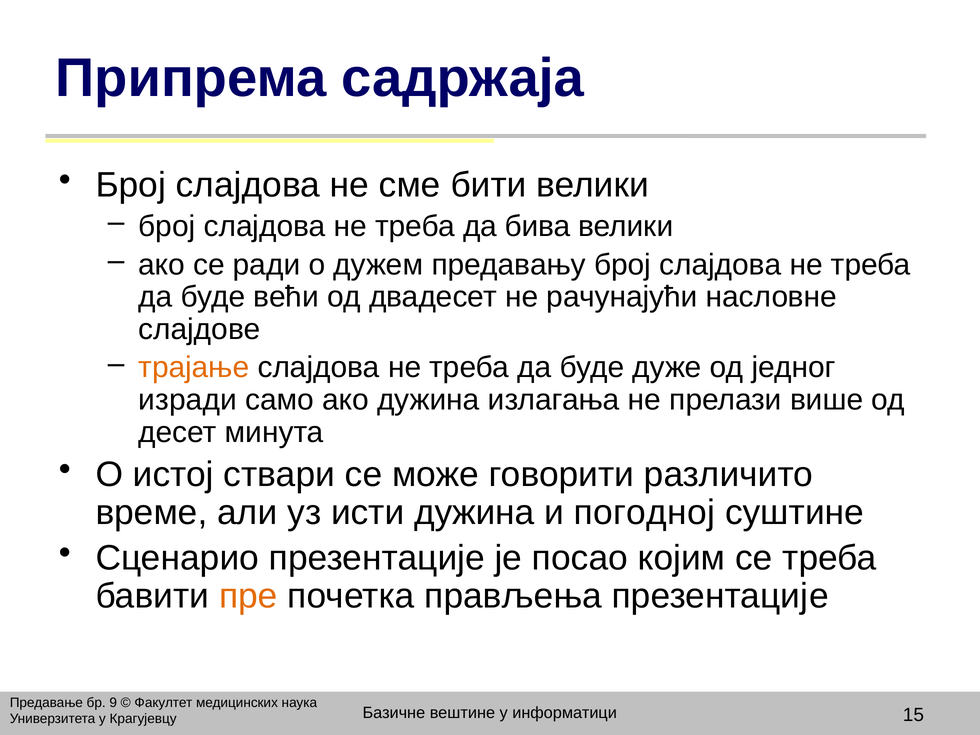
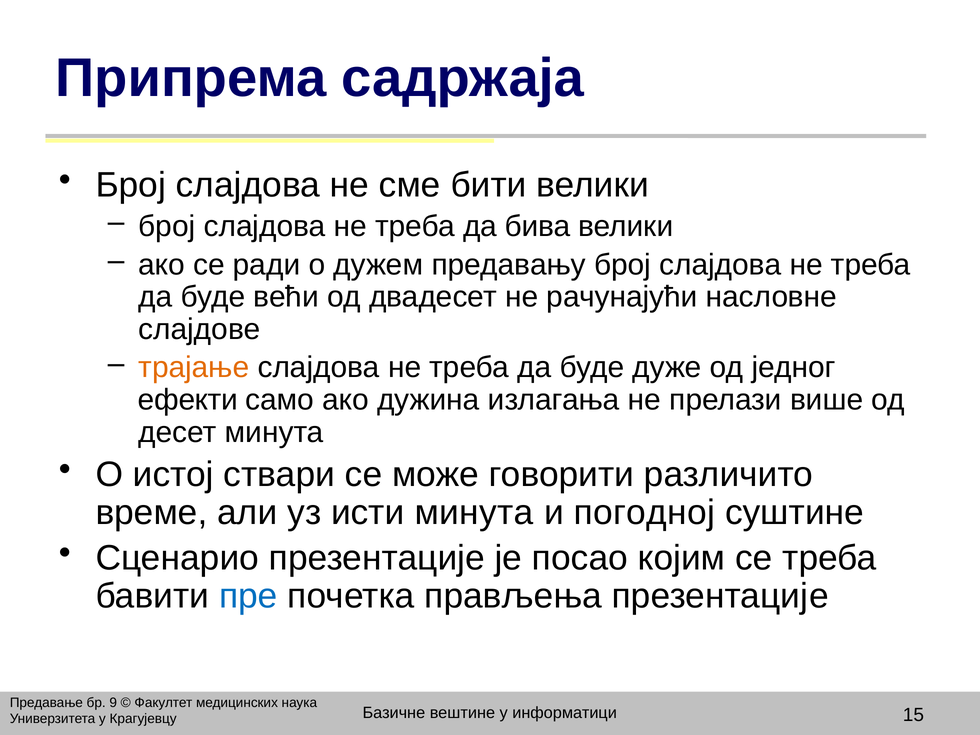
изради: изради -> ефекти
исти дужина: дужина -> минута
пре colour: orange -> blue
